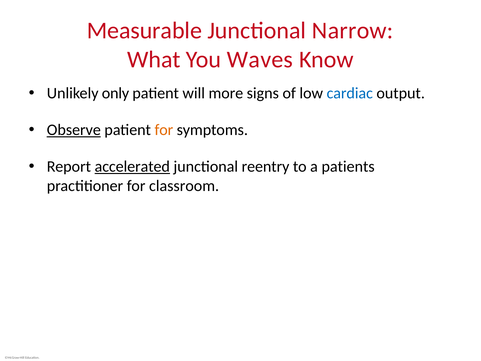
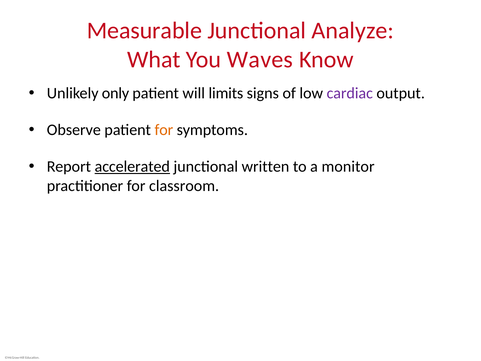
Narrow: Narrow -> Analyze
more: more -> limits
cardiac colour: blue -> purple
Observe underline: present -> none
reentry: reentry -> written
patients: patients -> monitor
